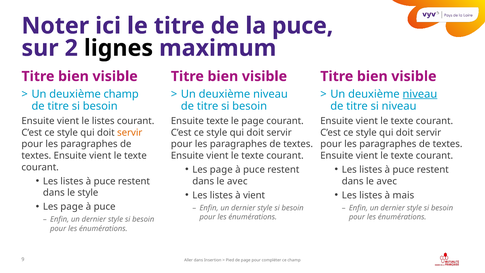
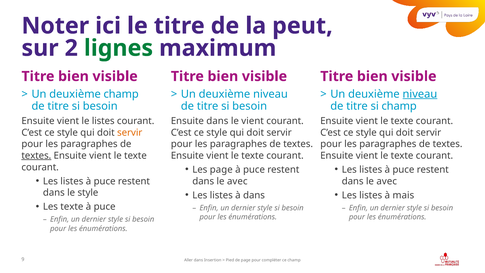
la puce: puce -> peut
lignes colour: black -> green
si niveau: niveau -> champ
Ensuite texte: texte -> dans
le page: page -> vient
textes at (36, 156) underline: none -> present
à vient: vient -> dans
page at (72, 207): page -> texte
